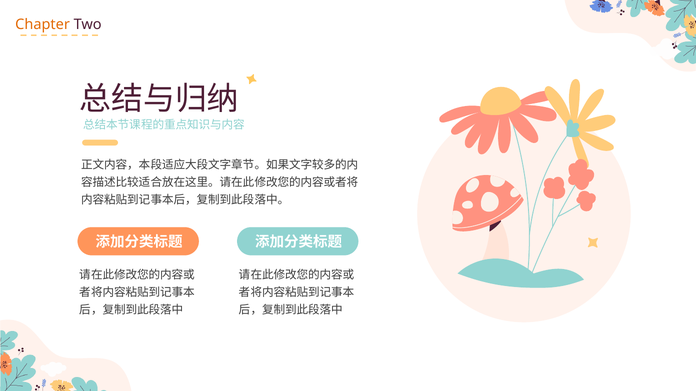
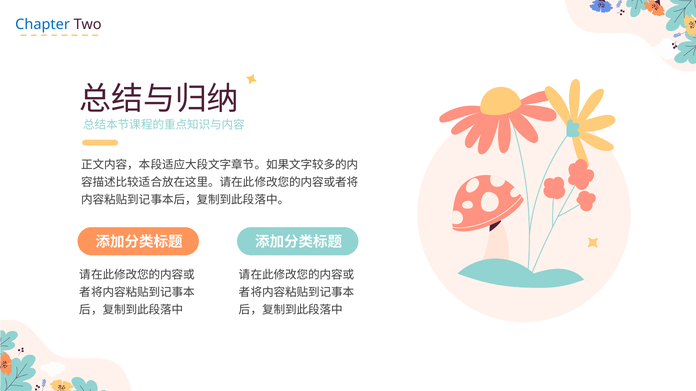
Chapter colour: orange -> blue
